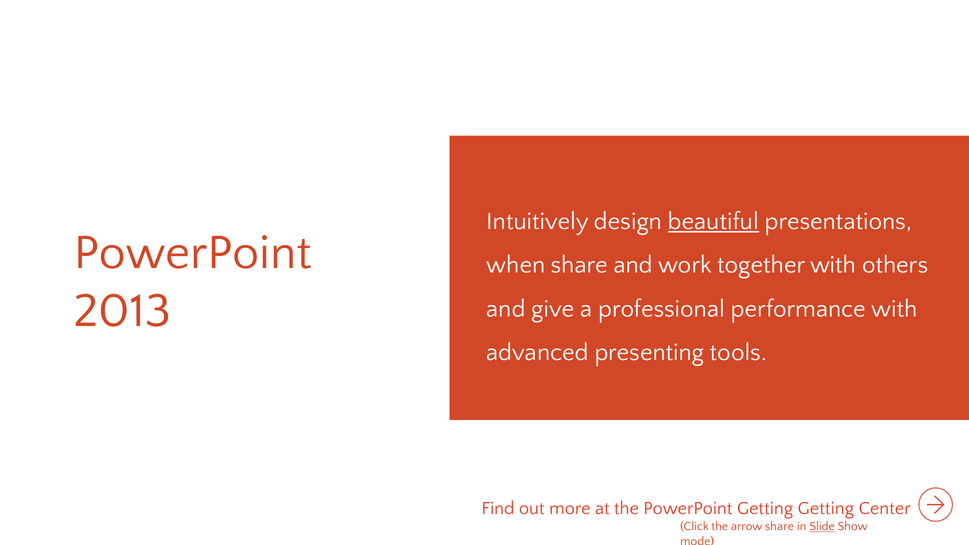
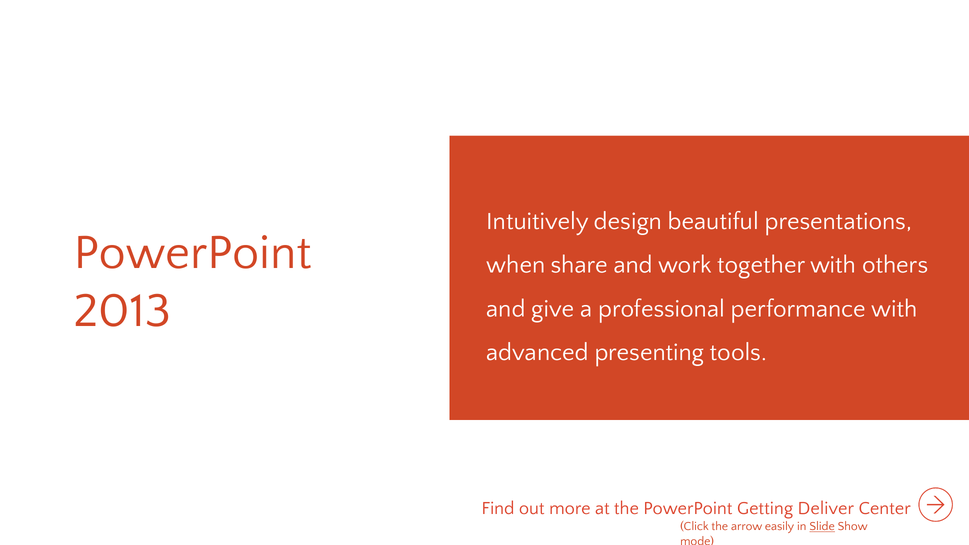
beautiful underline: present -> none
Getting Getting: Getting -> Deliver
arrow share: share -> easily
